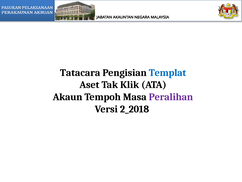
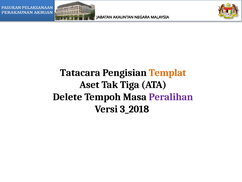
Templat colour: blue -> orange
Klik: Klik -> Tiga
Akaun: Akaun -> Delete
2_2018: 2_2018 -> 3_2018
